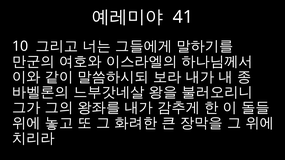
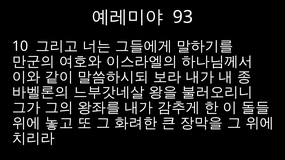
41: 41 -> 93
